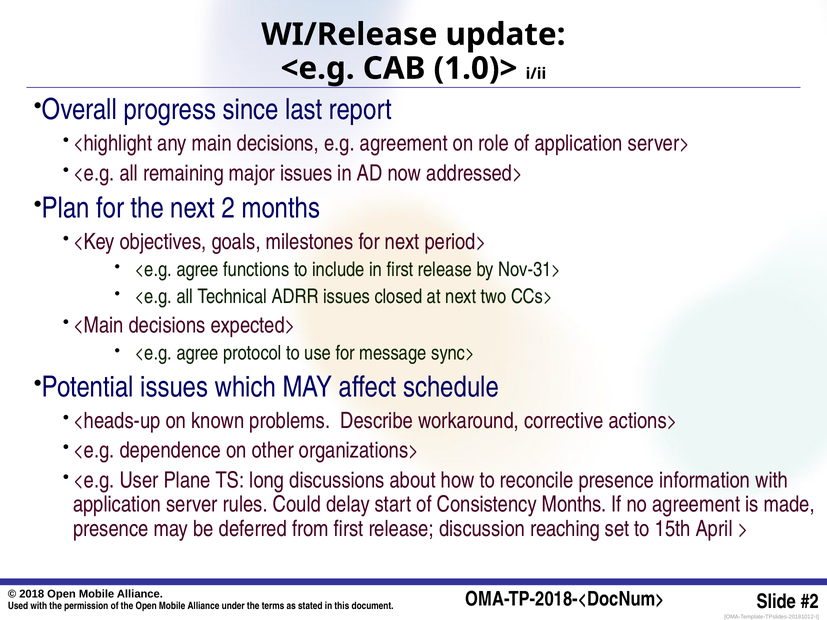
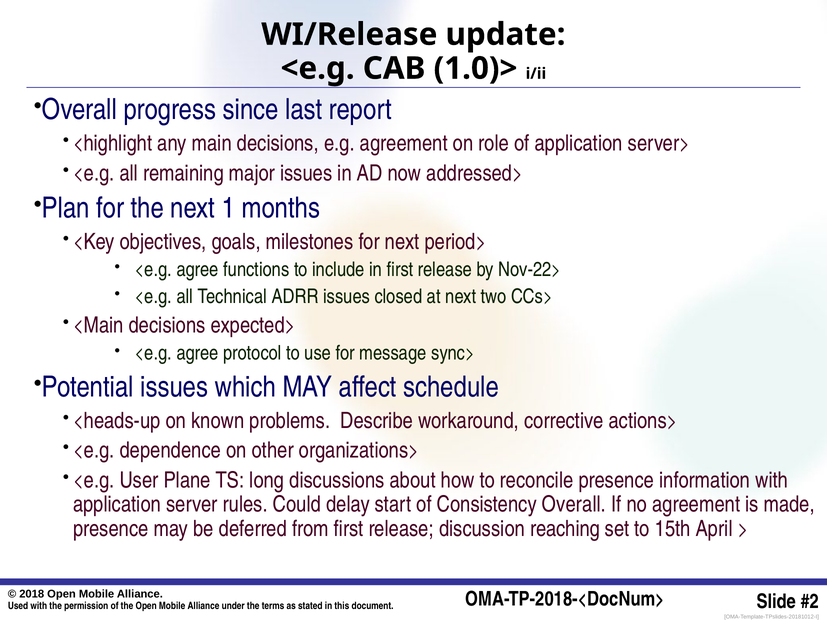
2: 2 -> 1
Nov-31>: Nov-31> -> Nov-22>
Consistency Months: Months -> Overall
